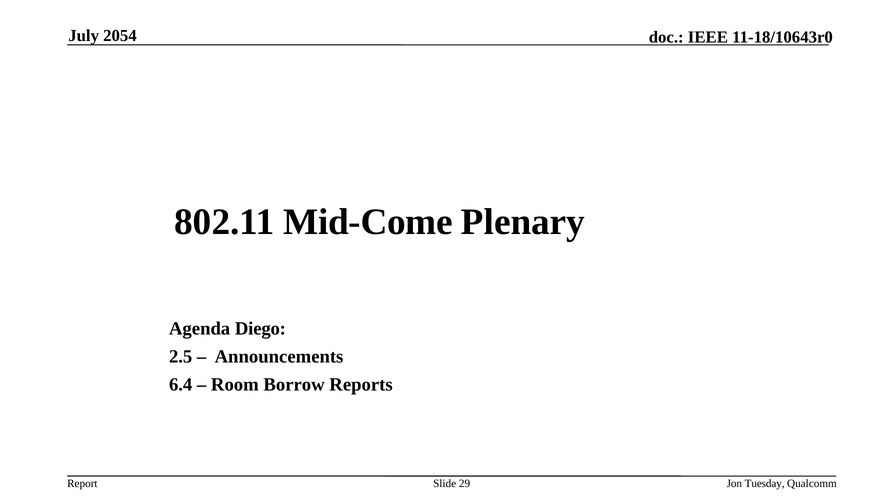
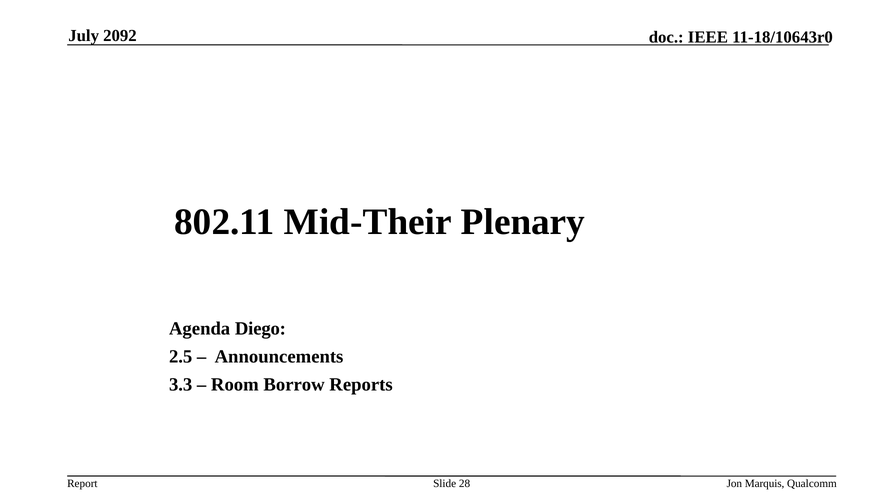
2054: 2054 -> 2092
Mid-Come: Mid-Come -> Mid-Their
6.4: 6.4 -> 3.3
29: 29 -> 28
Tuesday: Tuesday -> Marquis
